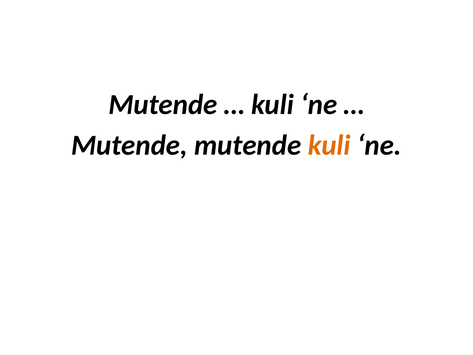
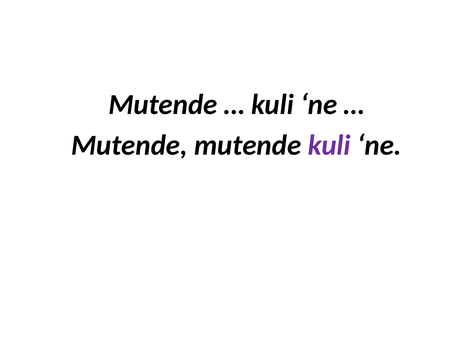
kuli at (329, 145) colour: orange -> purple
